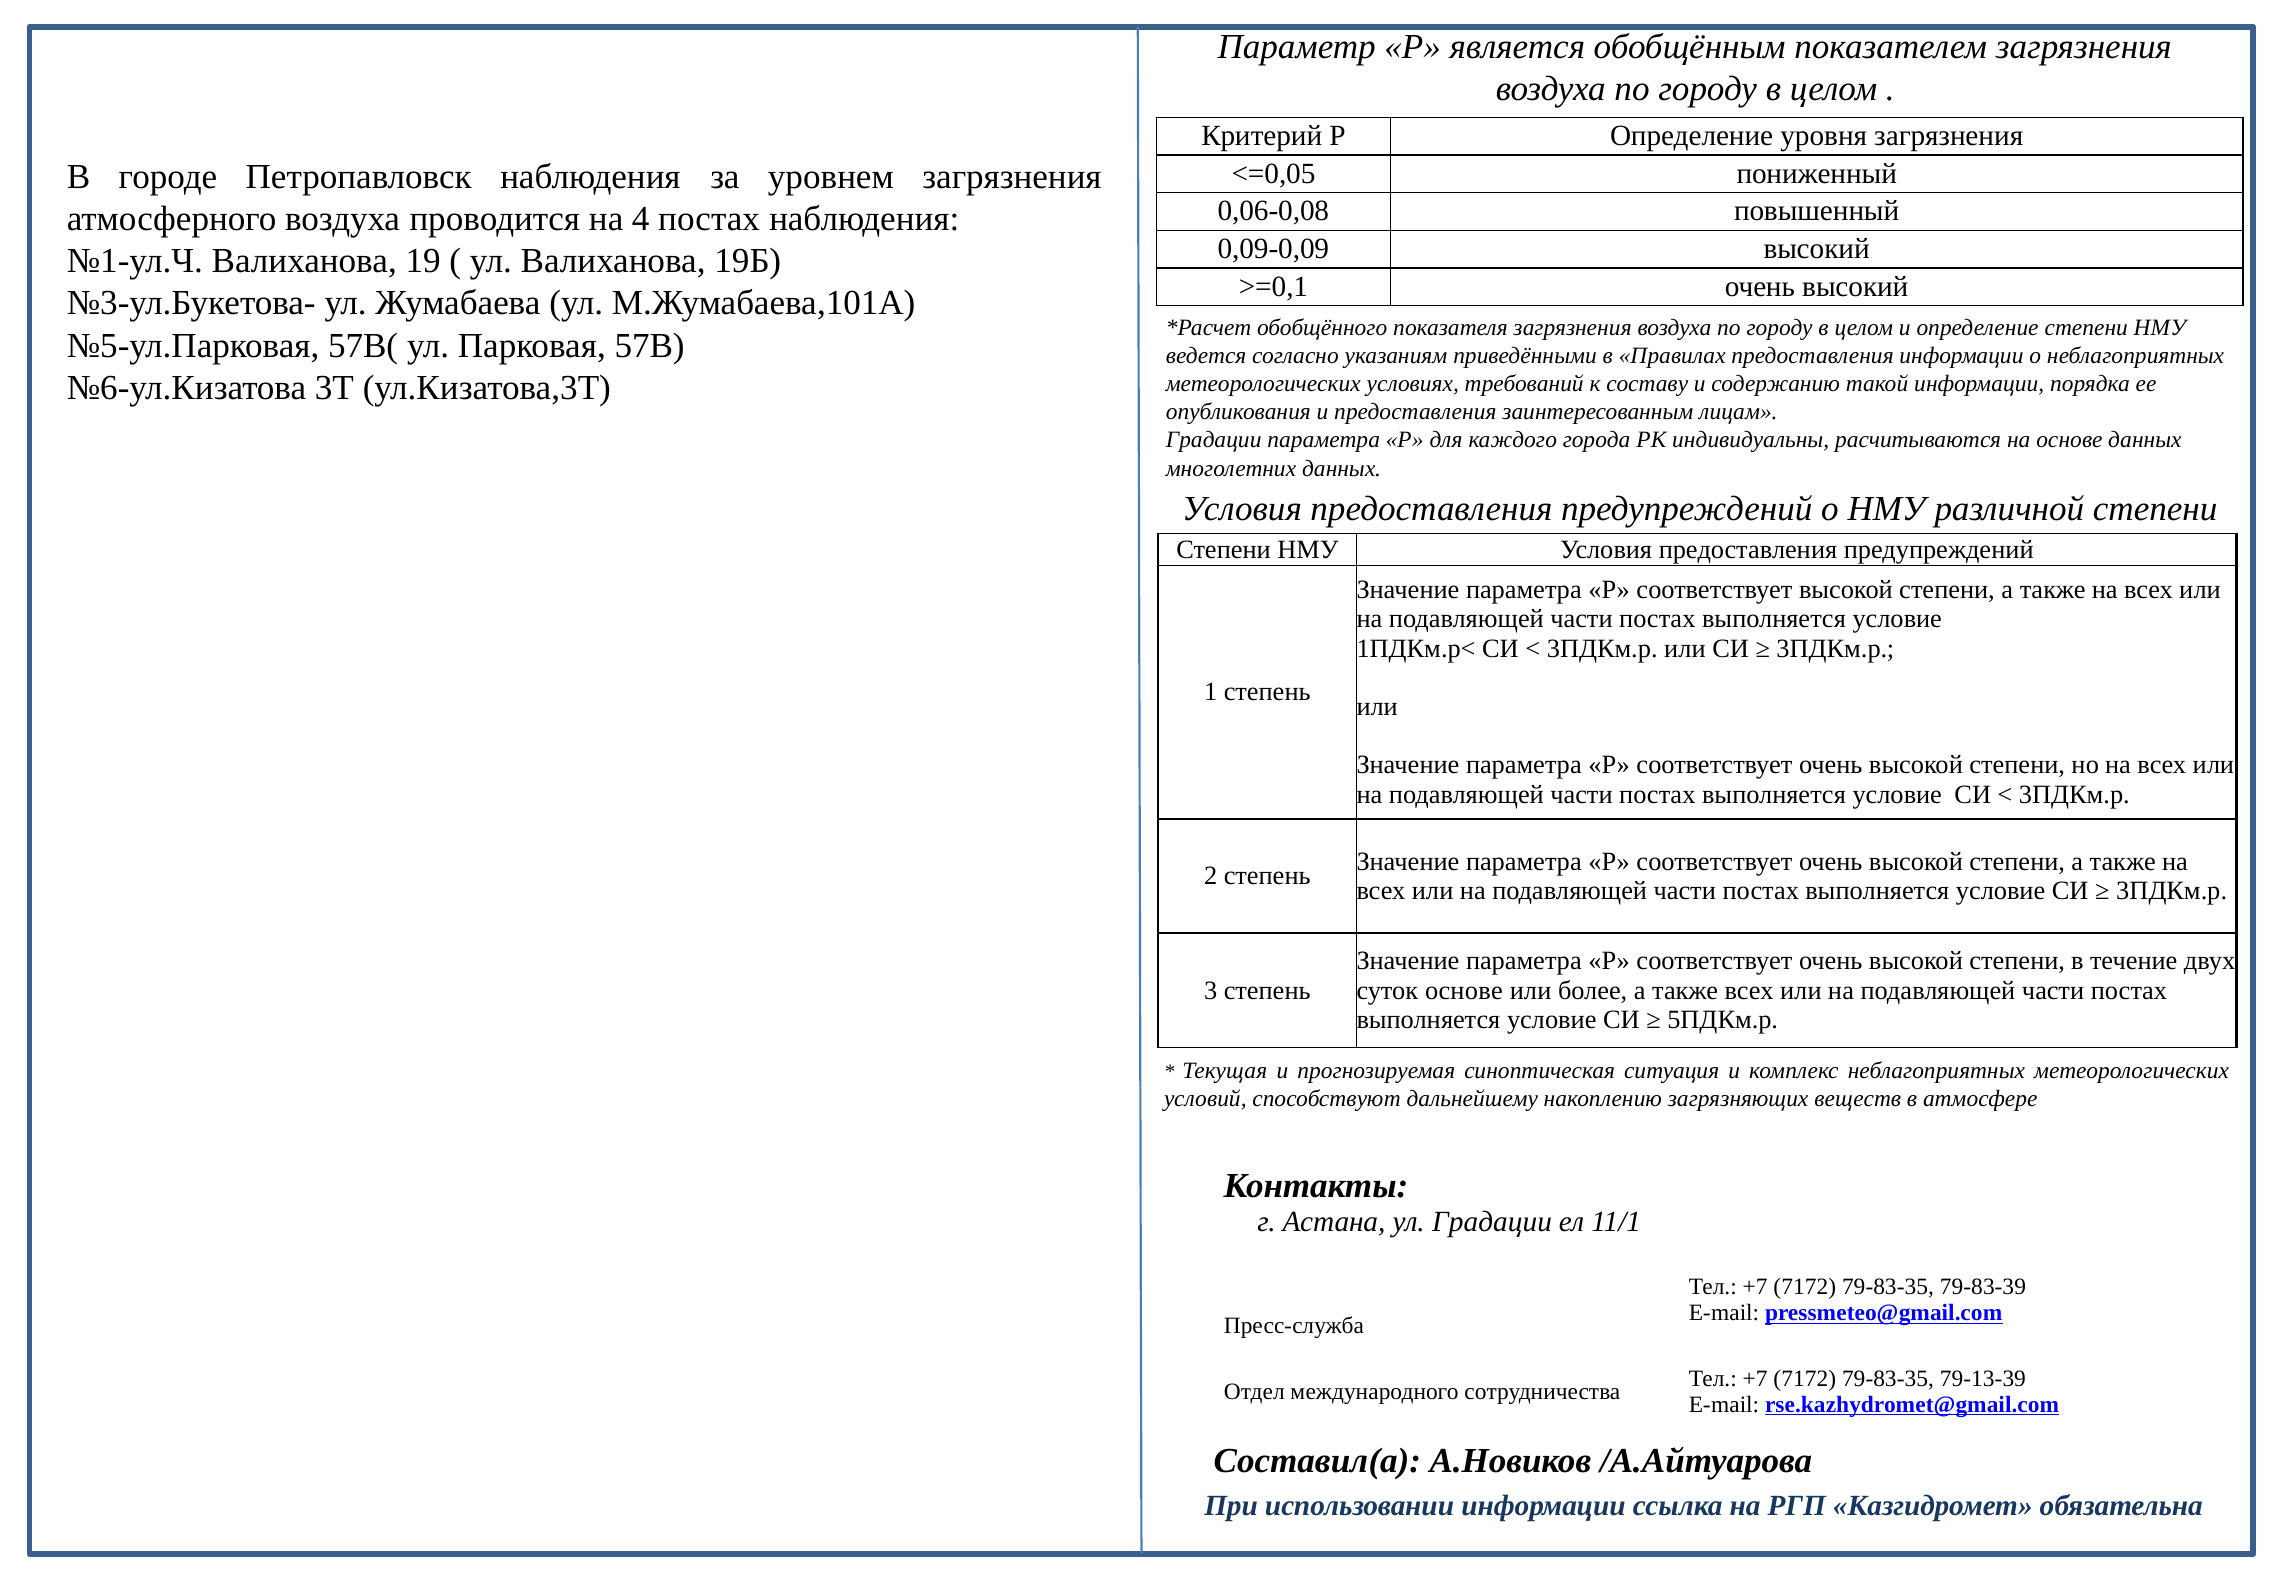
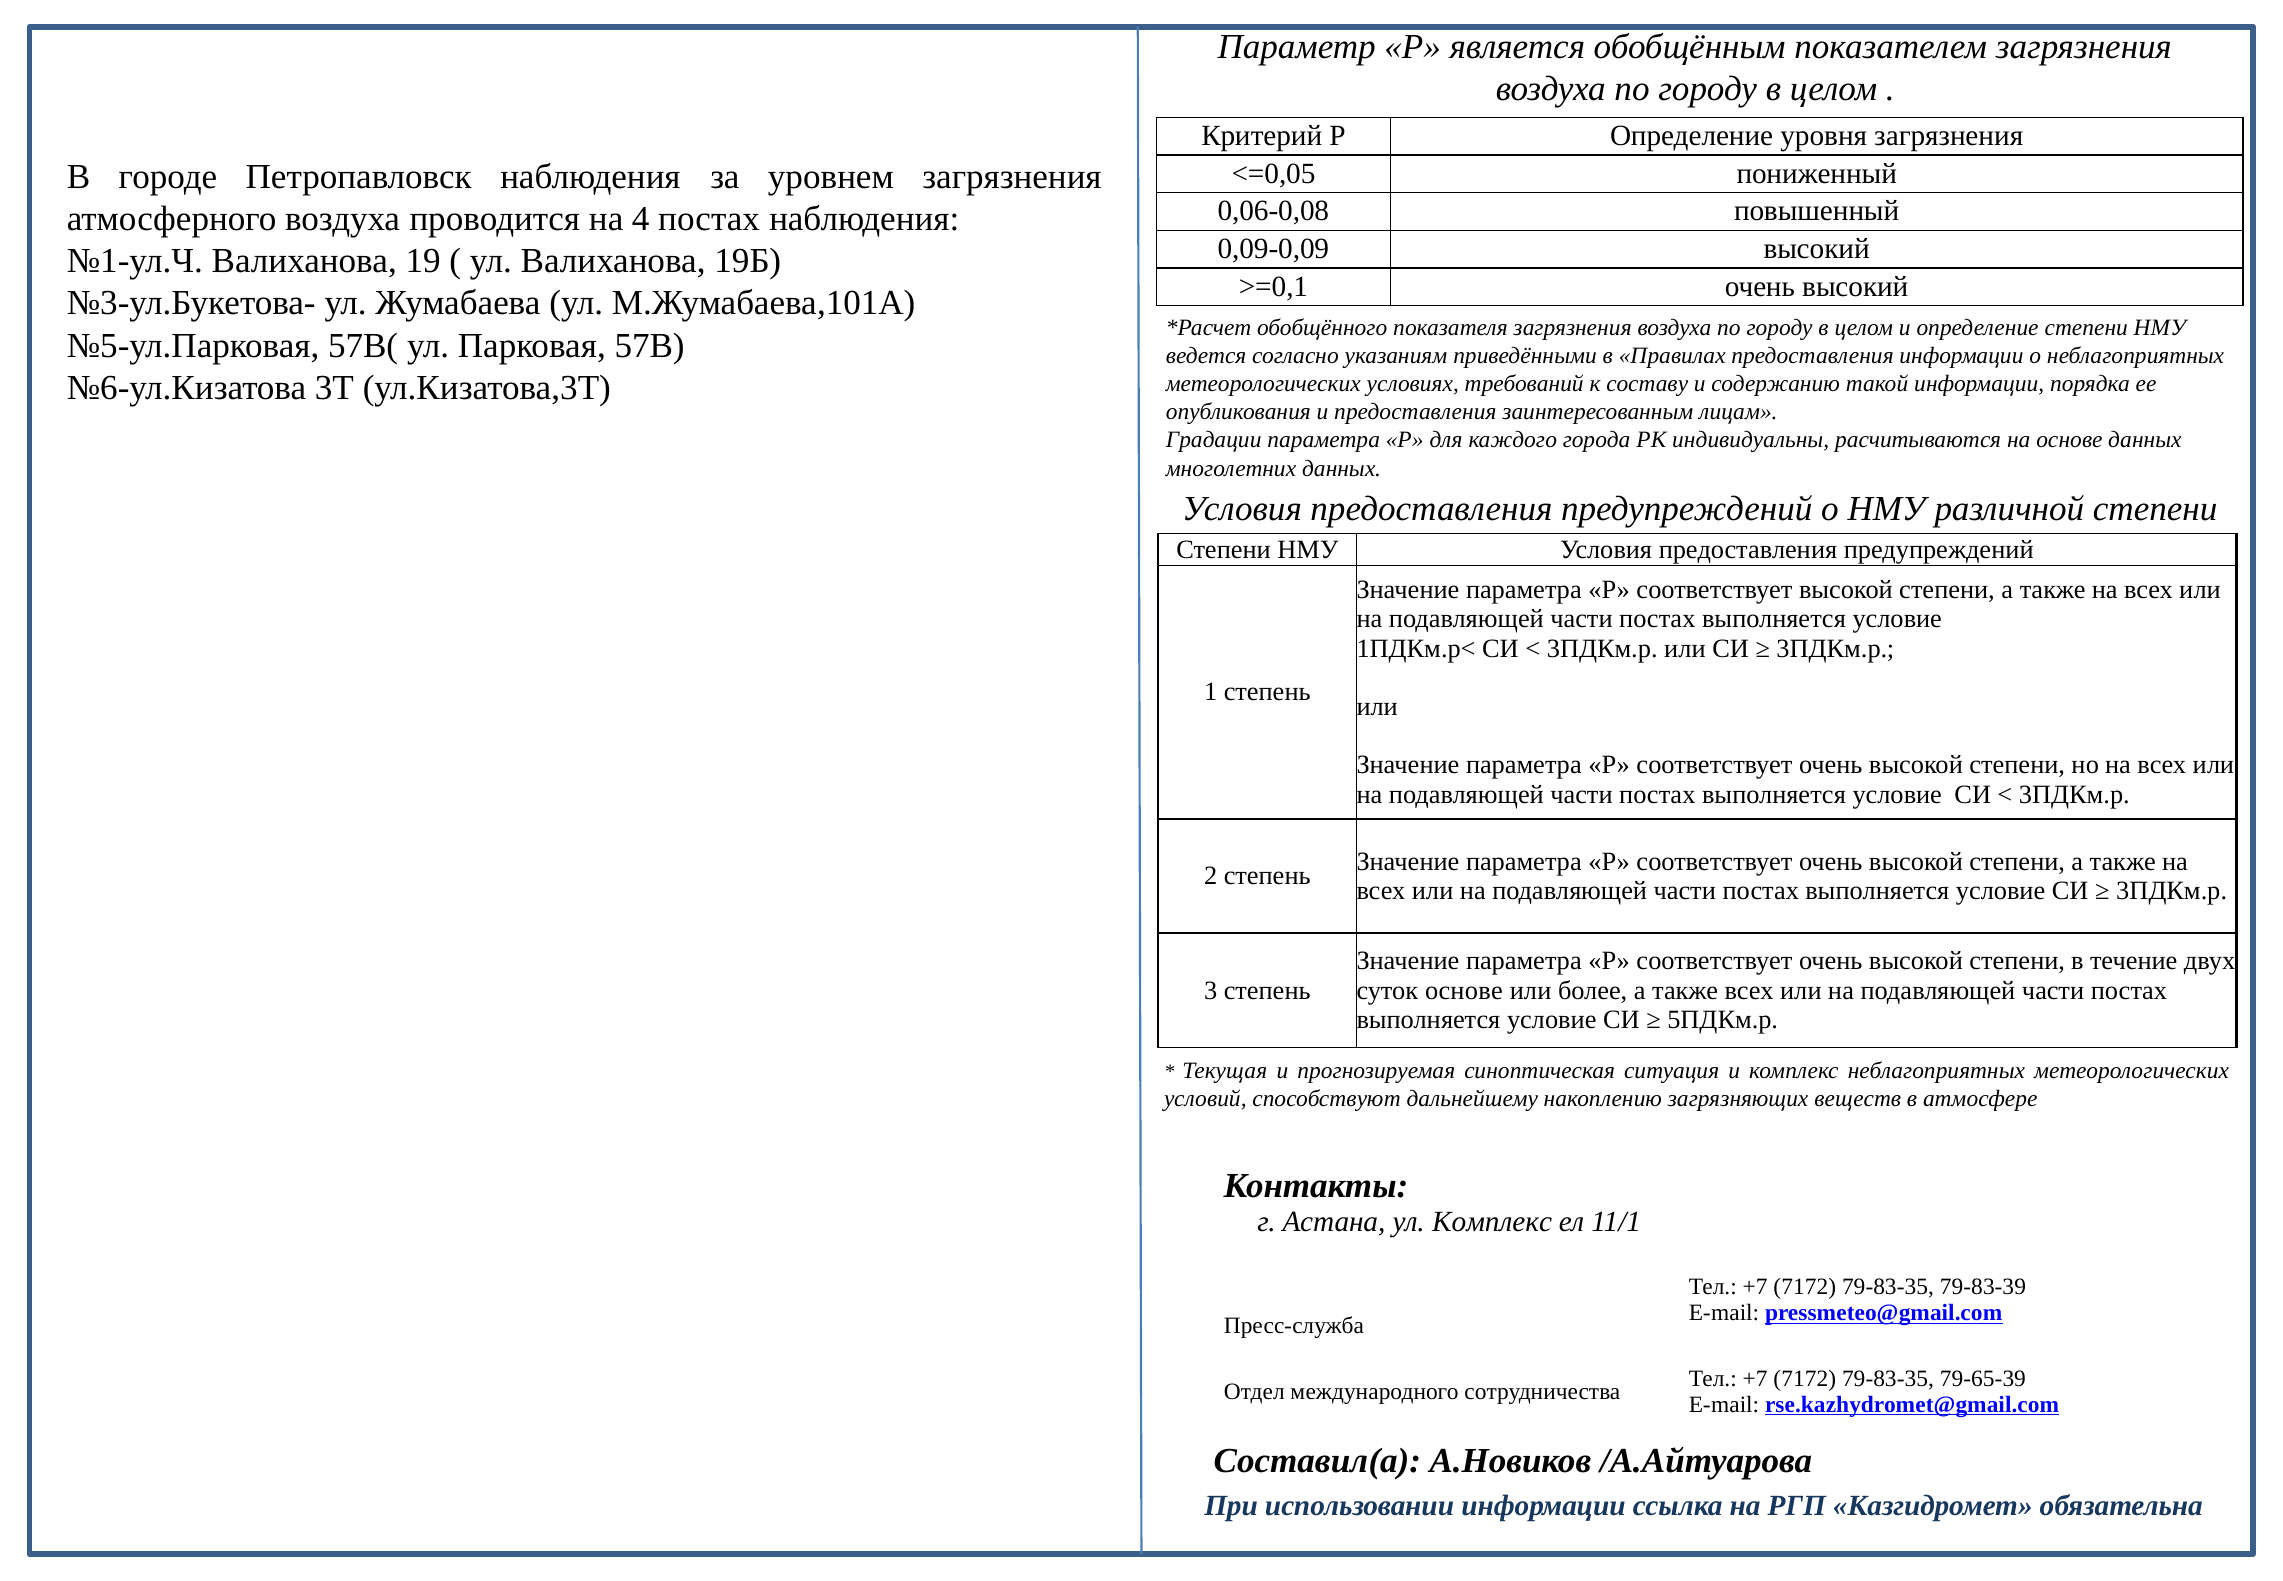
ул Градации: Градации -> Комплекс
79-13-39: 79-13-39 -> 79-65-39
